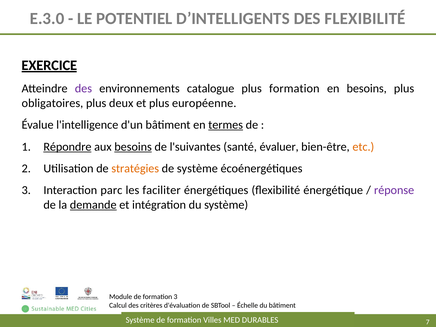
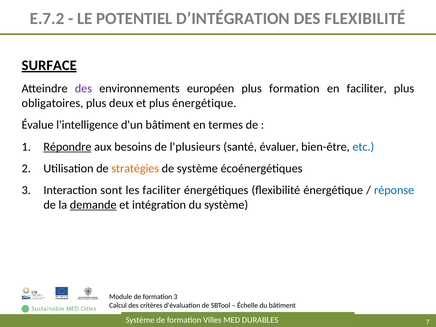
E.3.0: E.3.0 -> E.7.2
D’INTELLIGENTS: D’INTELLIGENTS -> D’INTÉGRATION
EXERCICE: EXERCICE -> SURFACE
catalogue: catalogue -> européen
en besoins: besoins -> faciliter
plus européenne: européenne -> énergétique
termes underline: present -> none
besoins at (133, 147) underline: present -> none
l'suivantes: l'suivantes -> l'plusieurs
etc colour: orange -> blue
parc: parc -> sont
réponse colour: purple -> blue
